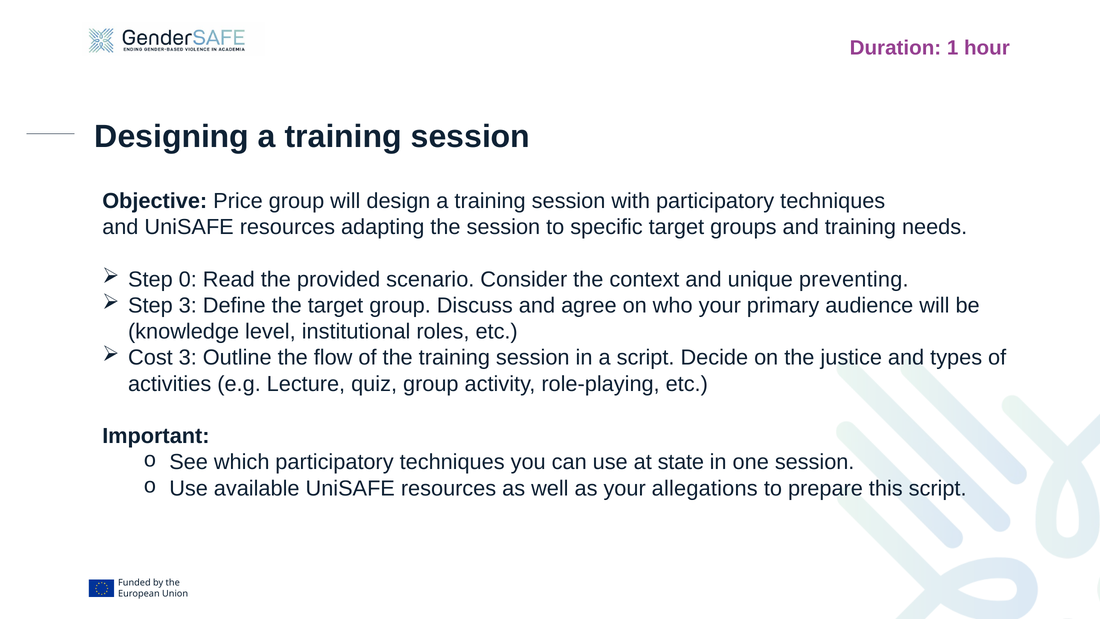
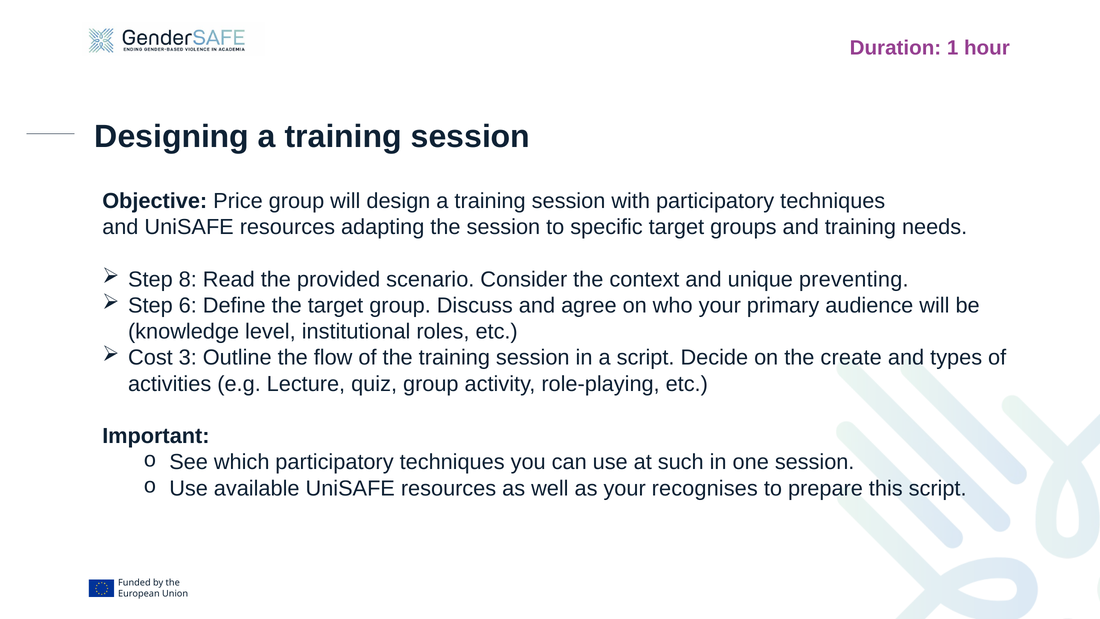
0: 0 -> 8
Step 3: 3 -> 6
justice: justice -> create
state: state -> such
allegations: allegations -> recognises
